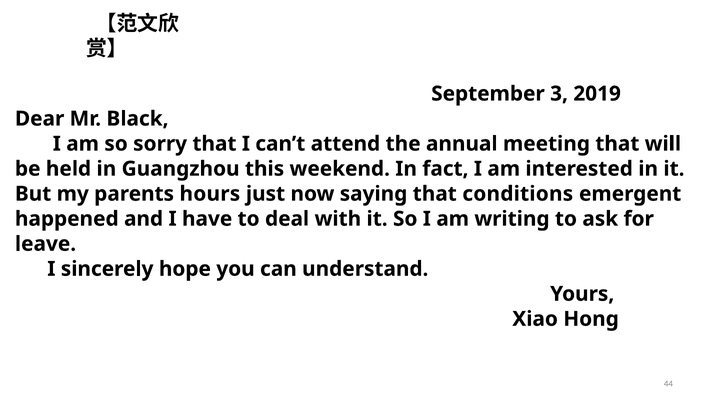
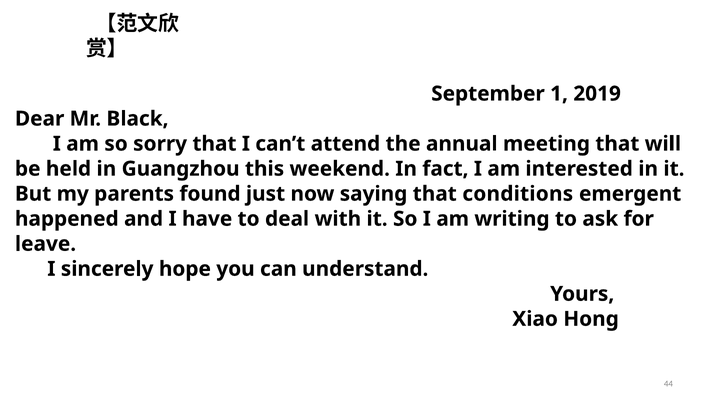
3: 3 -> 1
hours: hours -> found
